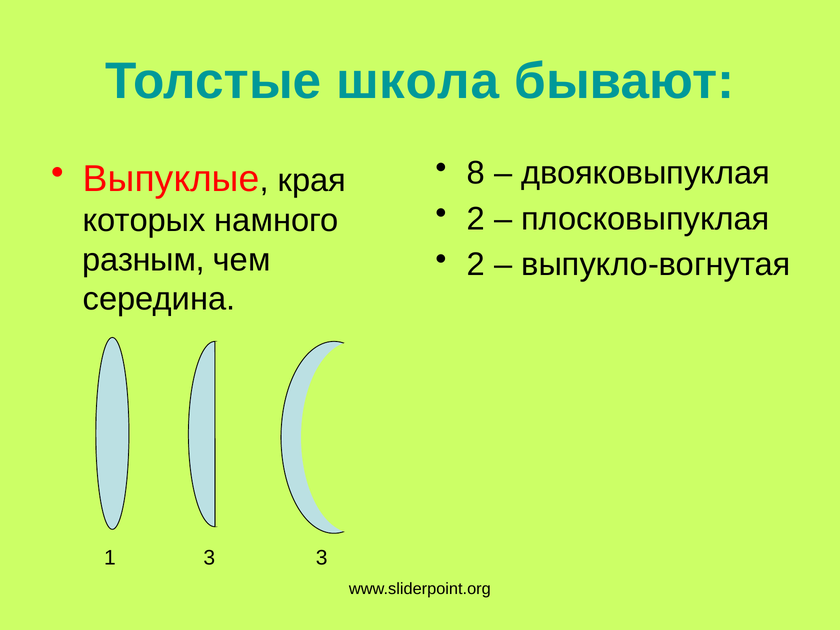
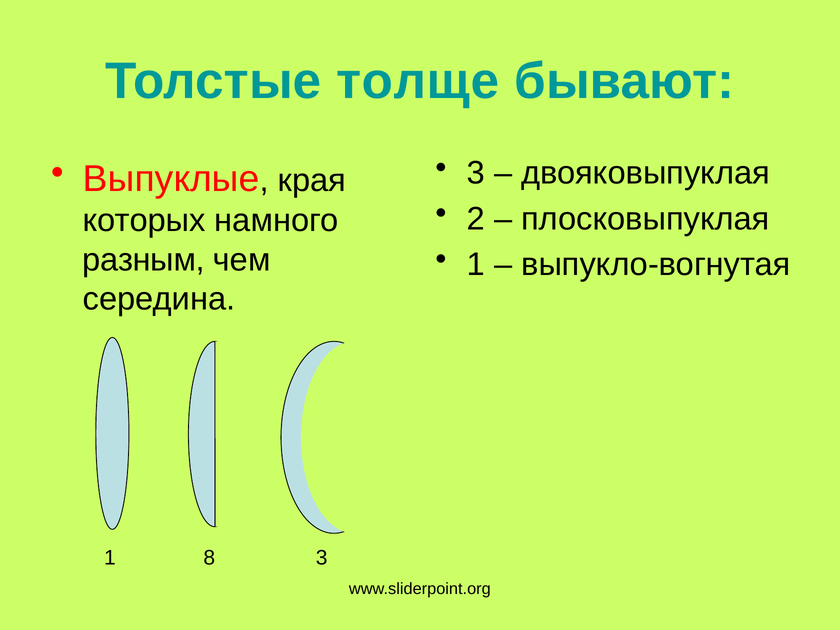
школа: школа -> толще
8 at (476, 173): 8 -> 3
2 at (476, 265): 2 -> 1
1 3: 3 -> 8
